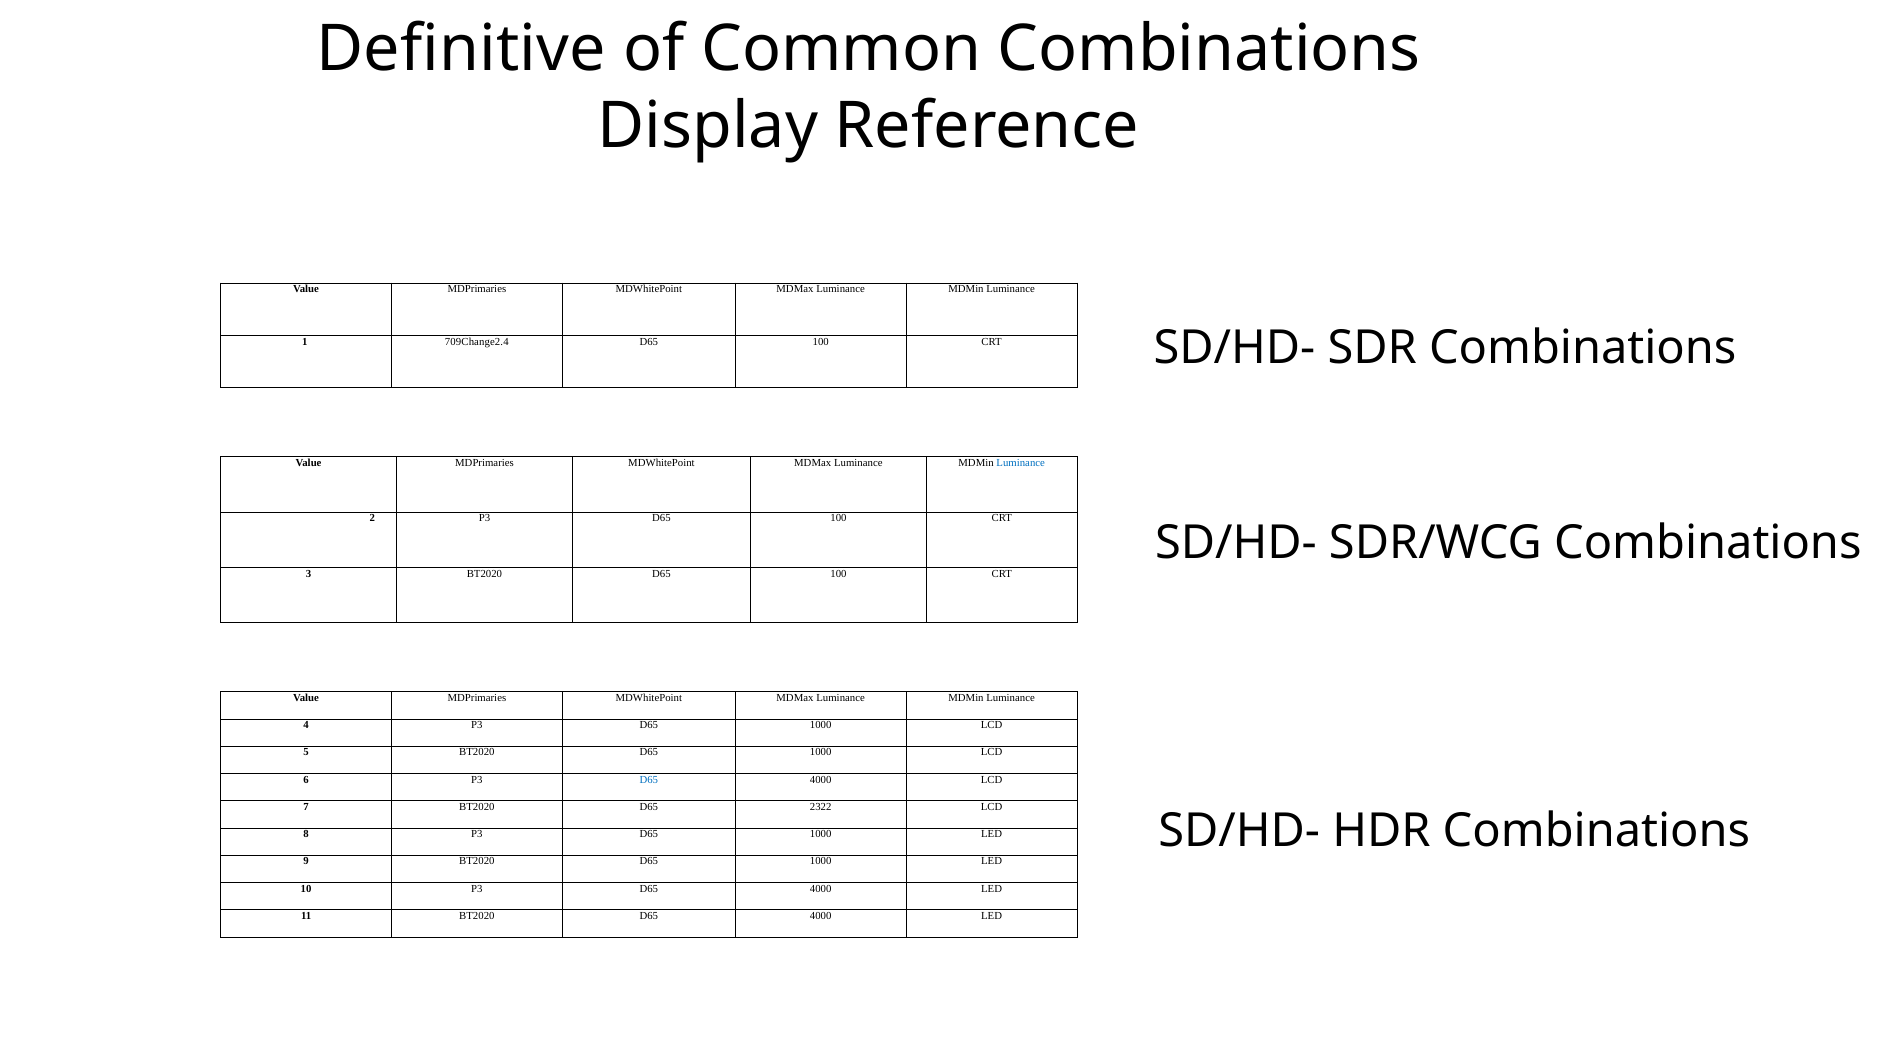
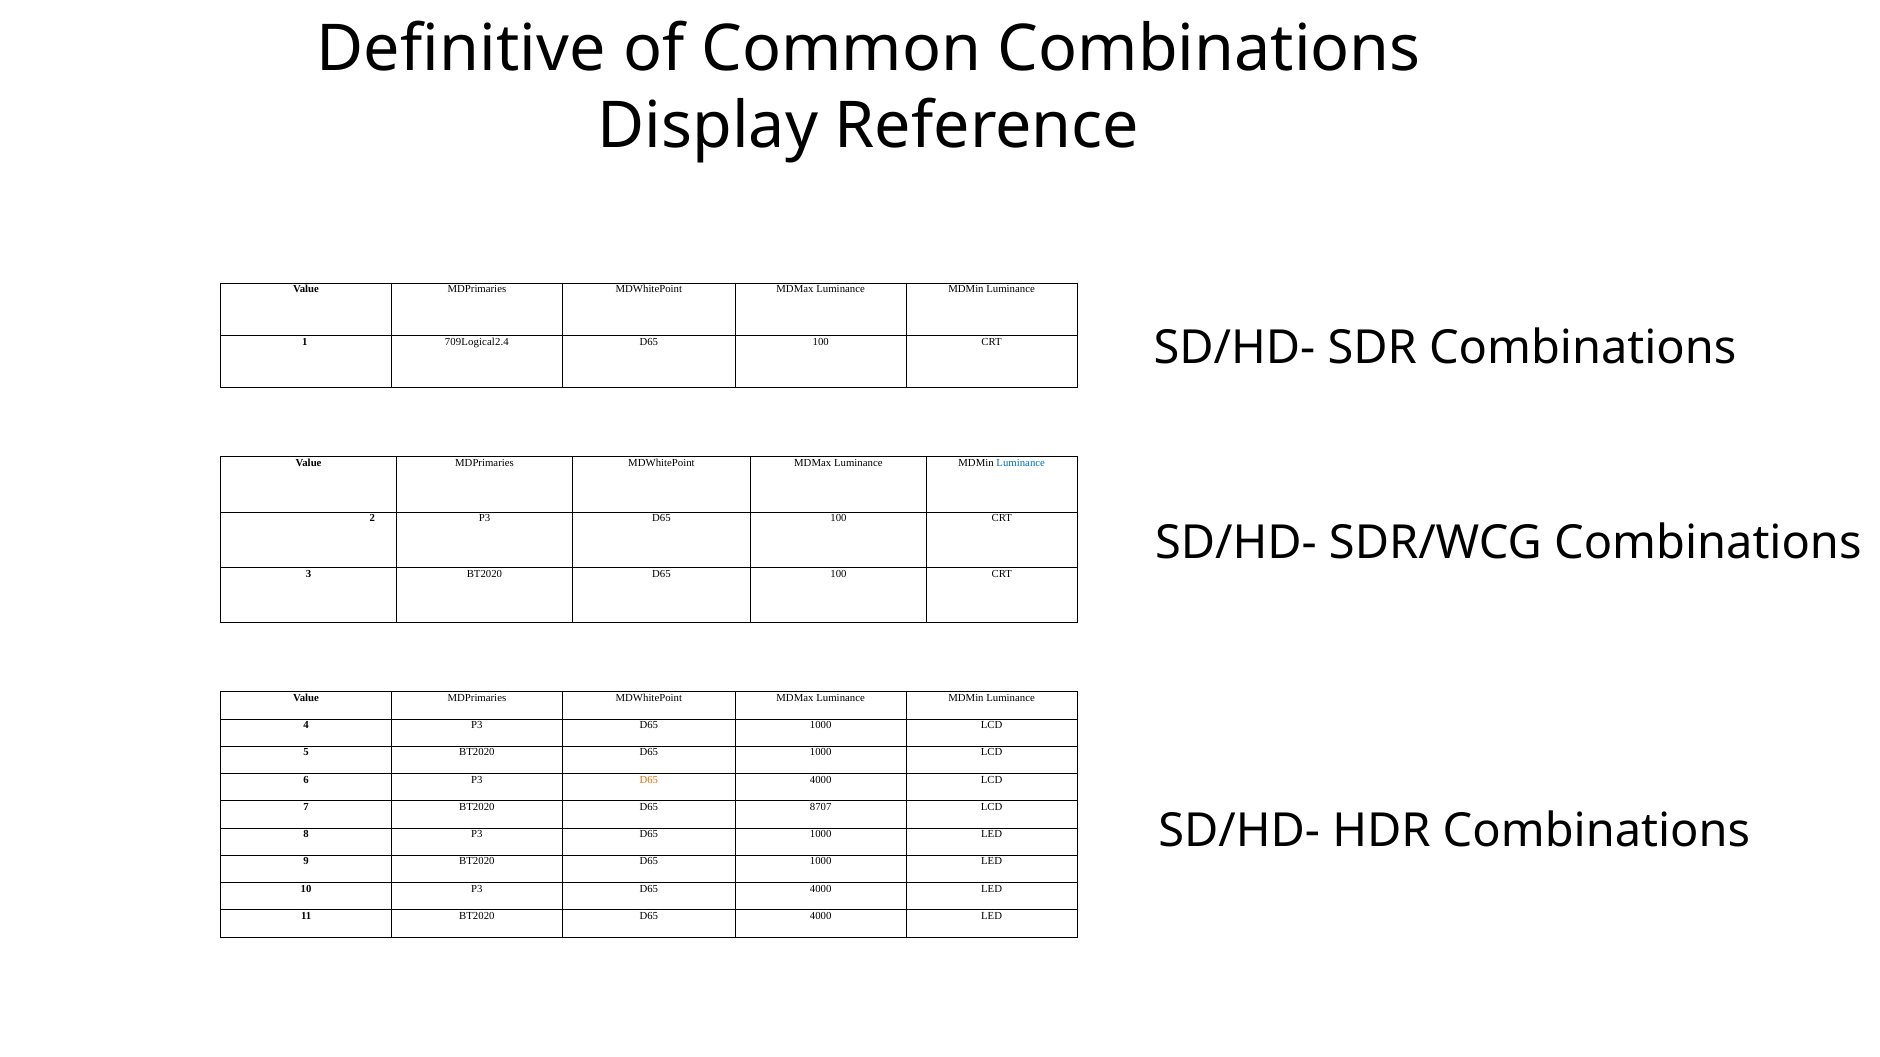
709Change2.4: 709Change2.4 -> 709Logical2.4
D65 at (649, 780) colour: blue -> orange
2322: 2322 -> 8707
